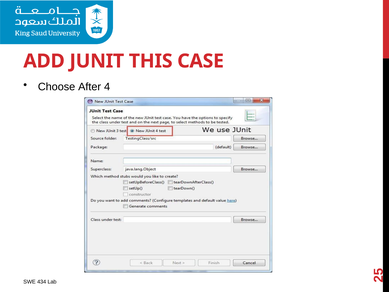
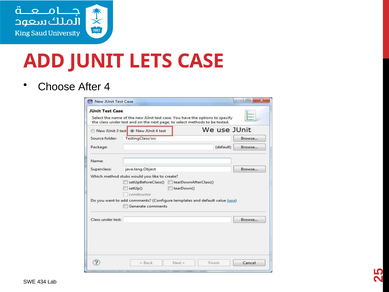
THIS: THIS -> LETS
